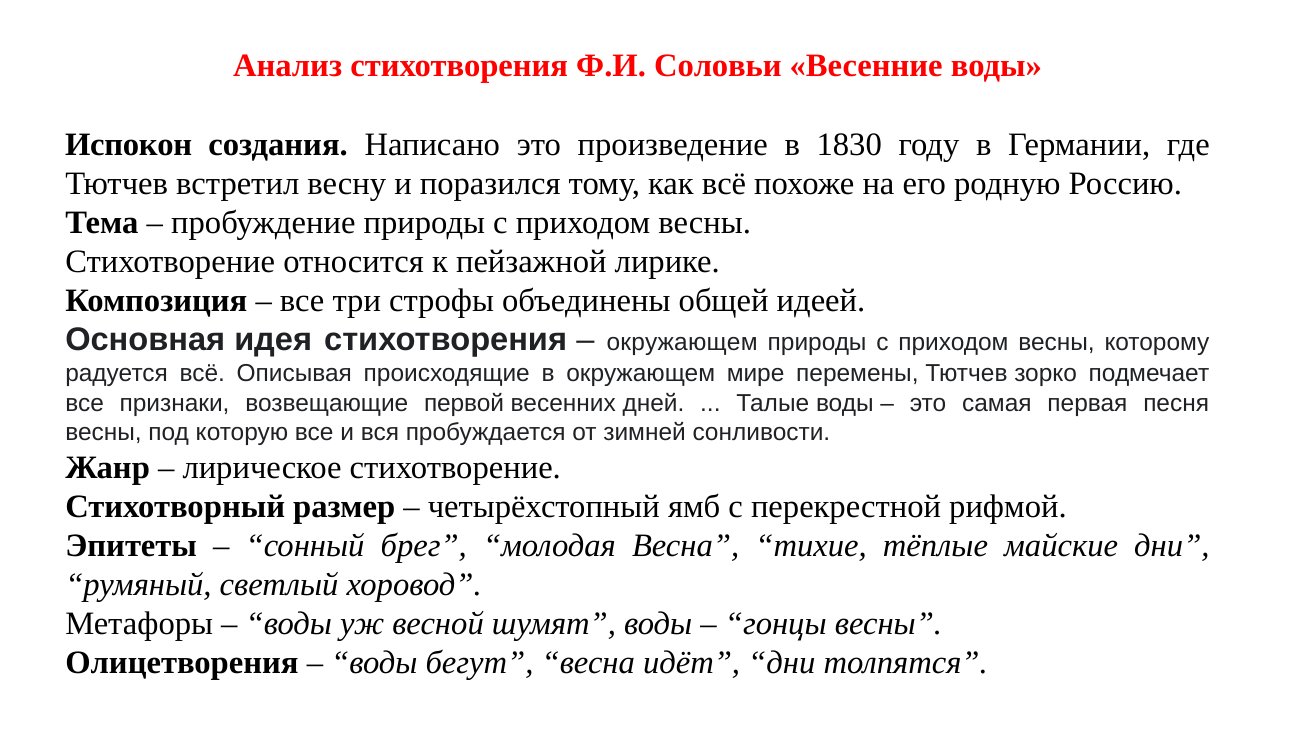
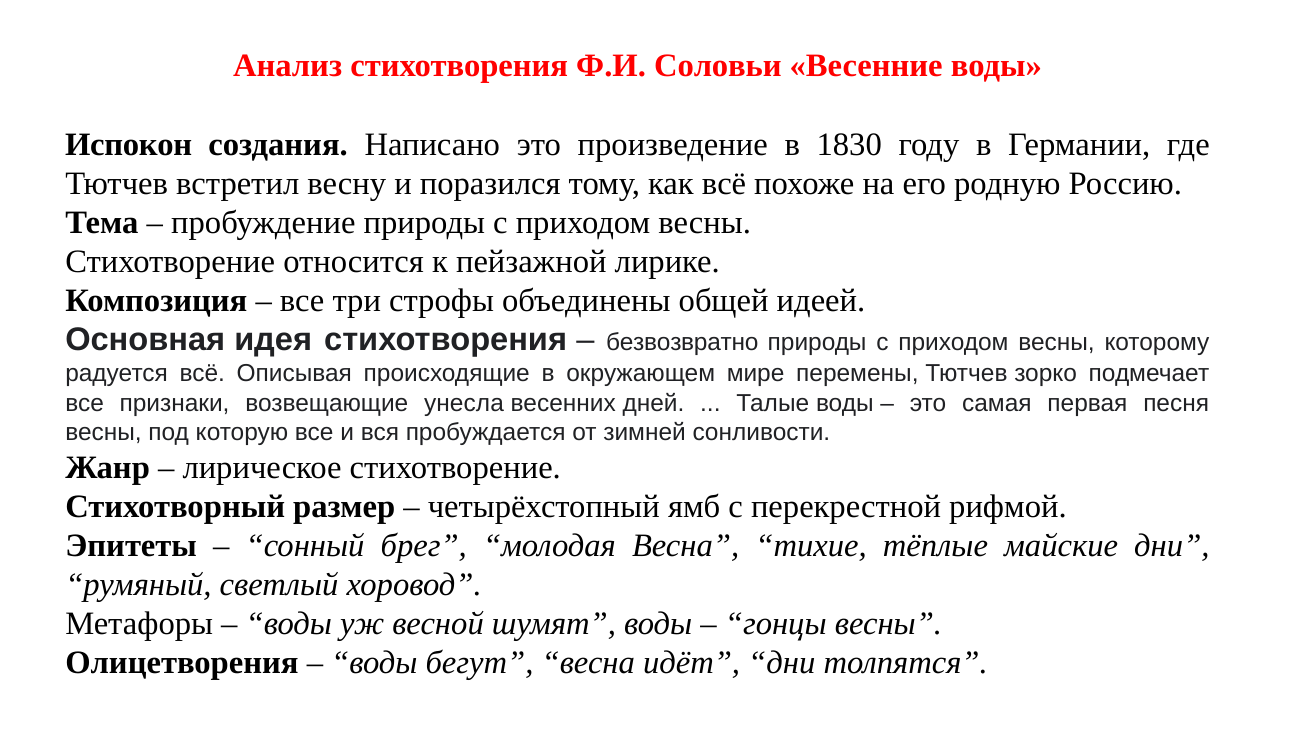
окружающем at (682, 343): окружающем -> безвозвратно
первой: первой -> унесла
